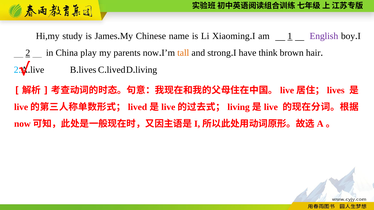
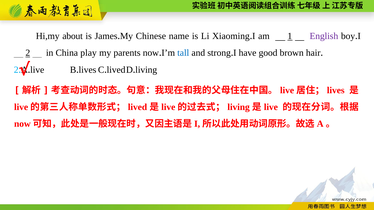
study: study -> about
tall colour: orange -> blue
think: think -> good
